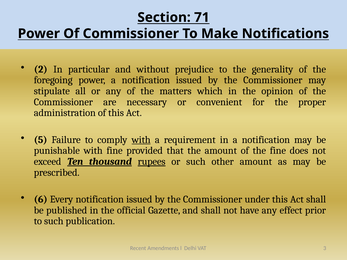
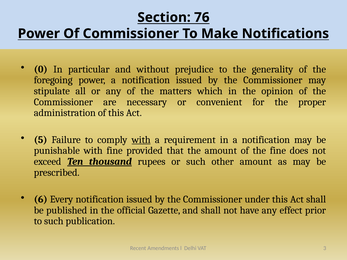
71: 71 -> 76
2: 2 -> 0
rupees underline: present -> none
